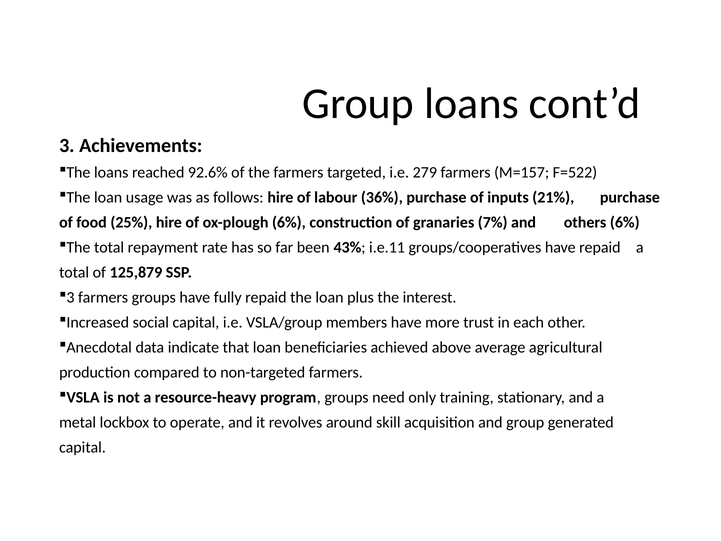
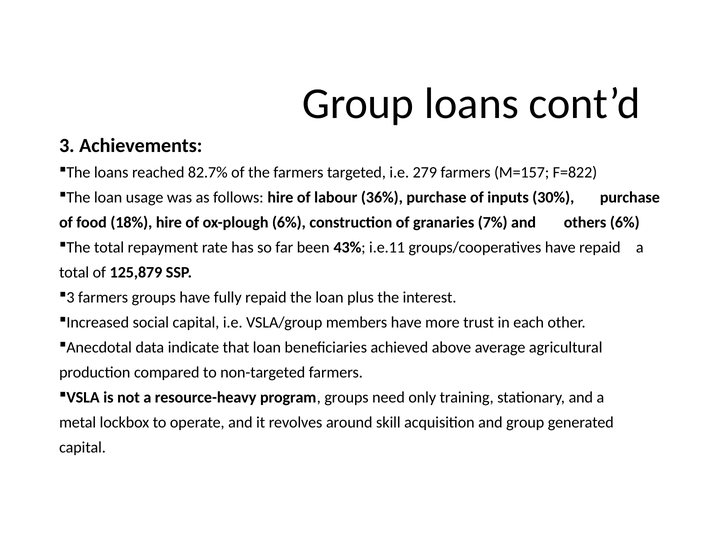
92.6%: 92.6% -> 82.7%
F=522: F=522 -> F=822
21%: 21% -> 30%
25%: 25% -> 18%
